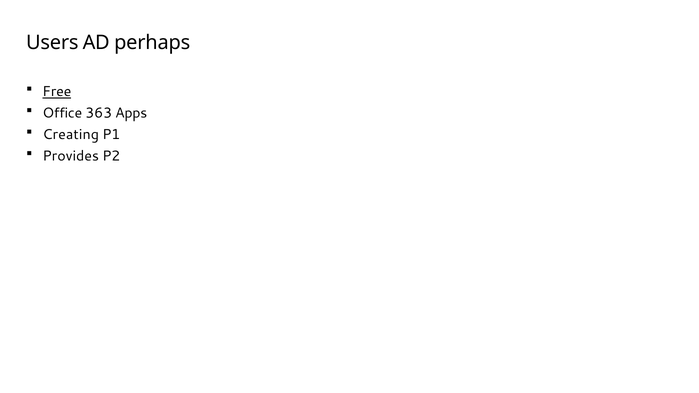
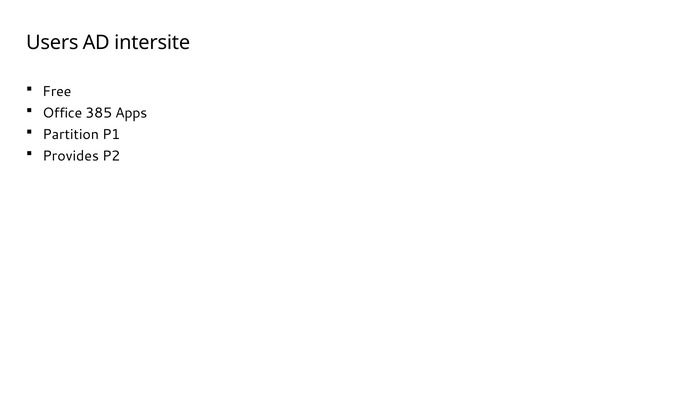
perhaps: perhaps -> intersite
Free underline: present -> none
363: 363 -> 385
Creating: Creating -> Partition
